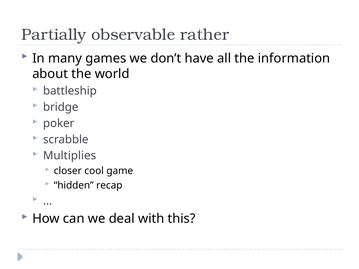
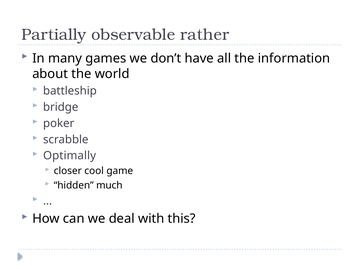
Multiplies: Multiplies -> Optimally
recap: recap -> much
